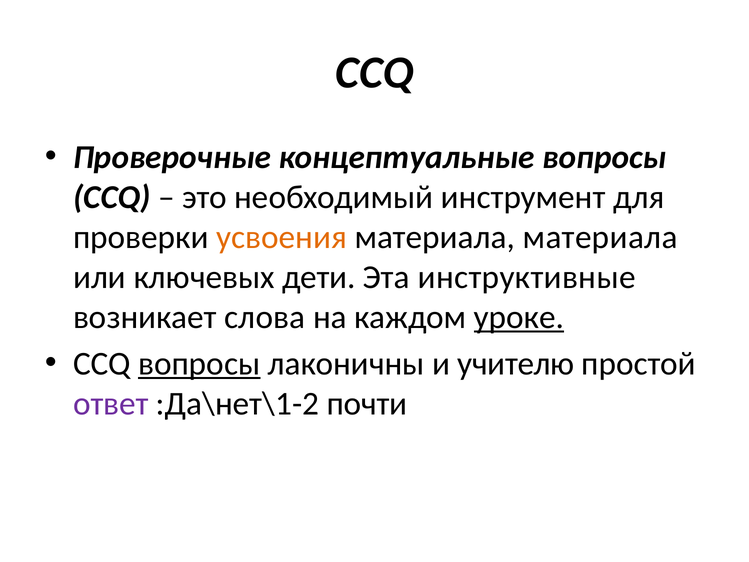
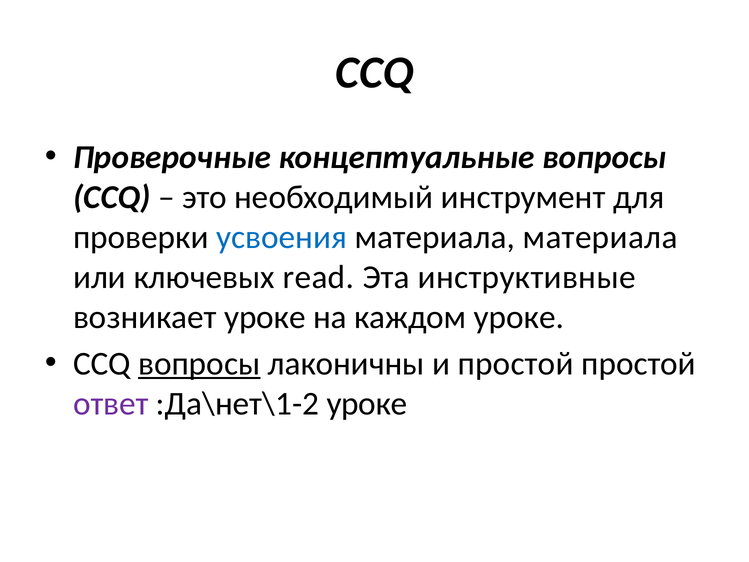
усвоения colour: orange -> blue
дети: дети -> read
возникает слова: слова -> уроке
уроке at (519, 317) underline: present -> none
и учителю: учителю -> простой
:Да\нет\1-2 почти: почти -> уроке
